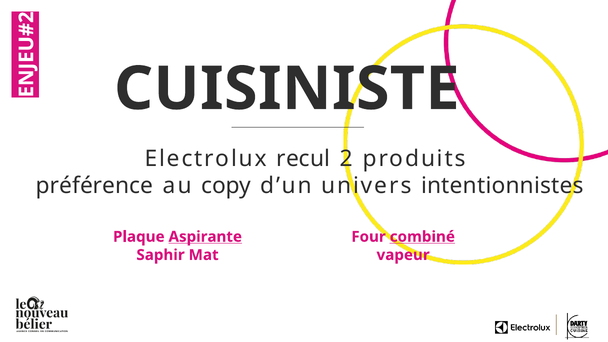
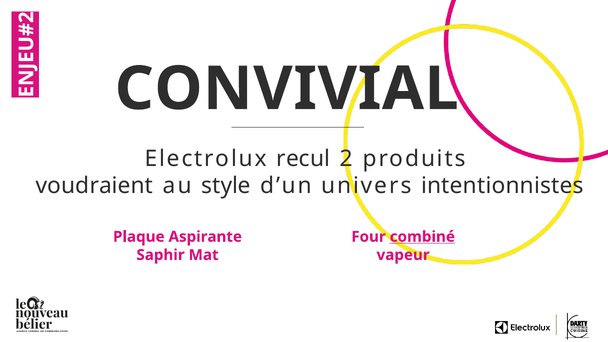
CUISINISTE: CUISINISTE -> CONVIVIAL
préférence: préférence -> voudraient
copy: copy -> style
Aspirante underline: present -> none
